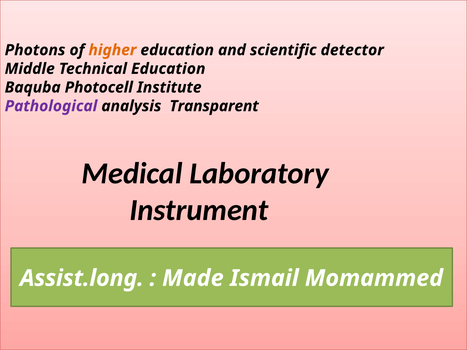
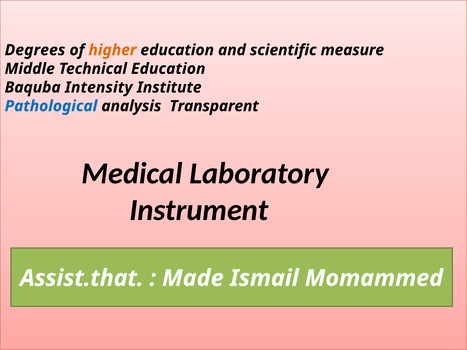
Photons: Photons -> Degrees
detector: detector -> measure
Photocell: Photocell -> Intensity
Pathological colour: purple -> blue
Assist.long: Assist.long -> Assist.that
